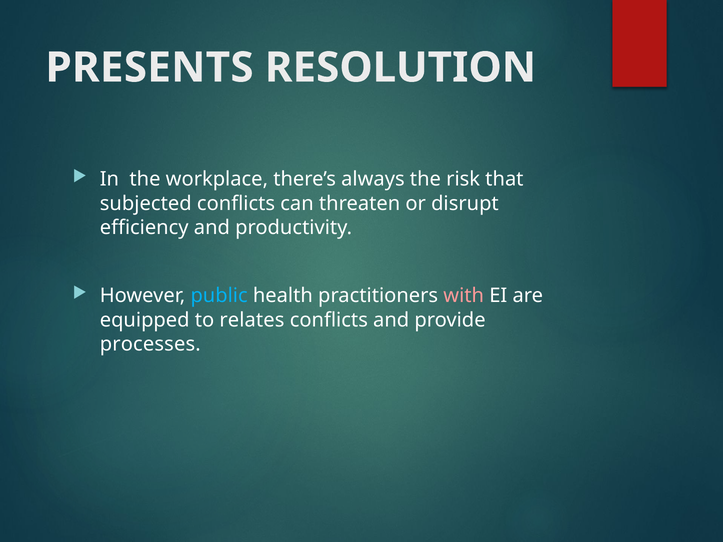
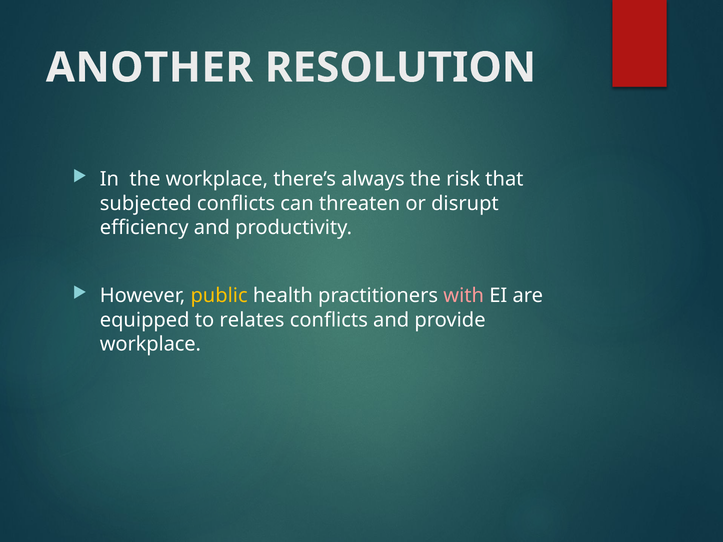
PRESENTS: PRESENTS -> ANOTHER
public colour: light blue -> yellow
processes at (150, 344): processes -> workplace
